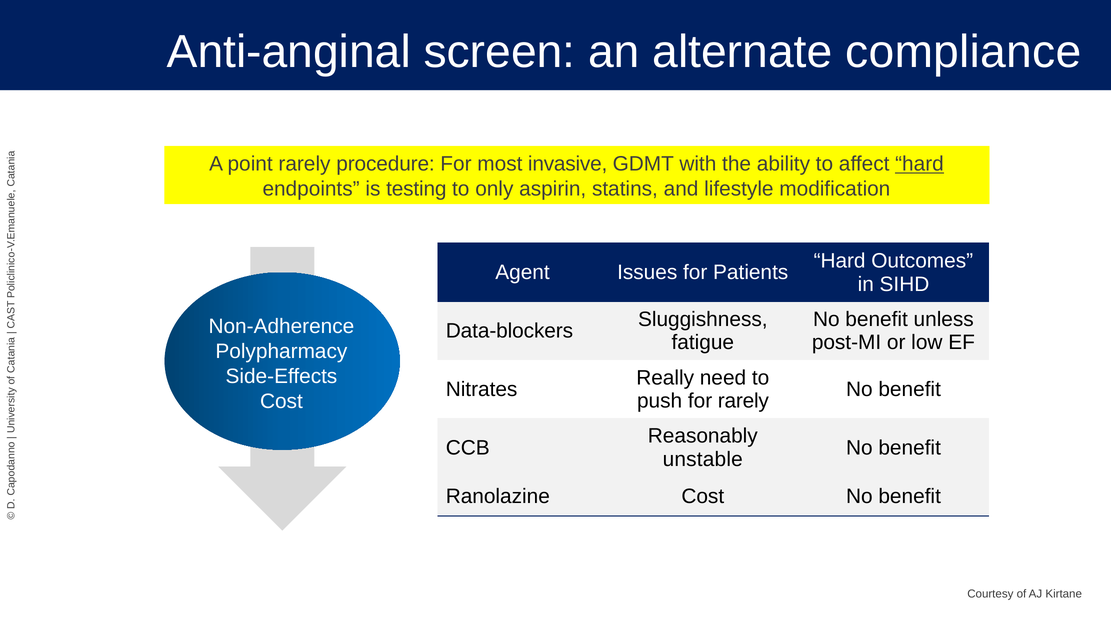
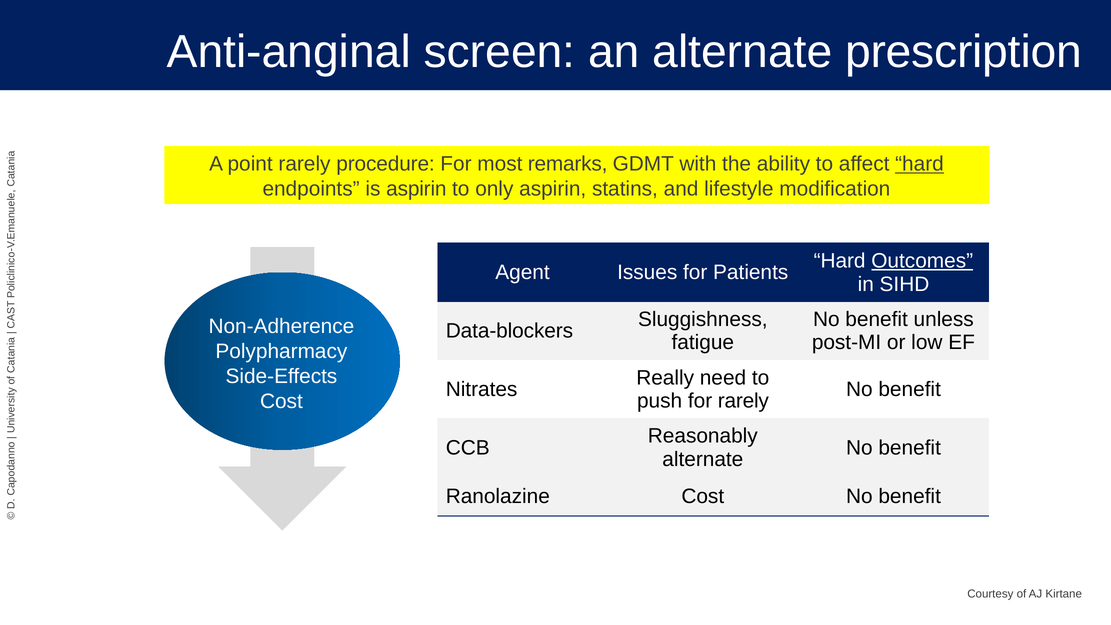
compliance: compliance -> prescription
invasive: invasive -> remarks
is testing: testing -> aspirin
Outcomes underline: none -> present
unstable at (703, 459): unstable -> alternate
